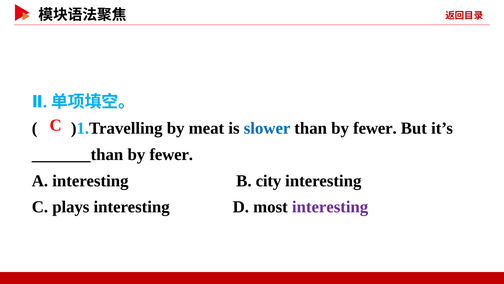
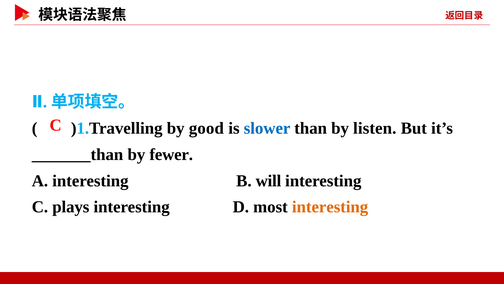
meat: meat -> good
than by fewer: fewer -> listen
city: city -> will
interesting at (330, 207) colour: purple -> orange
